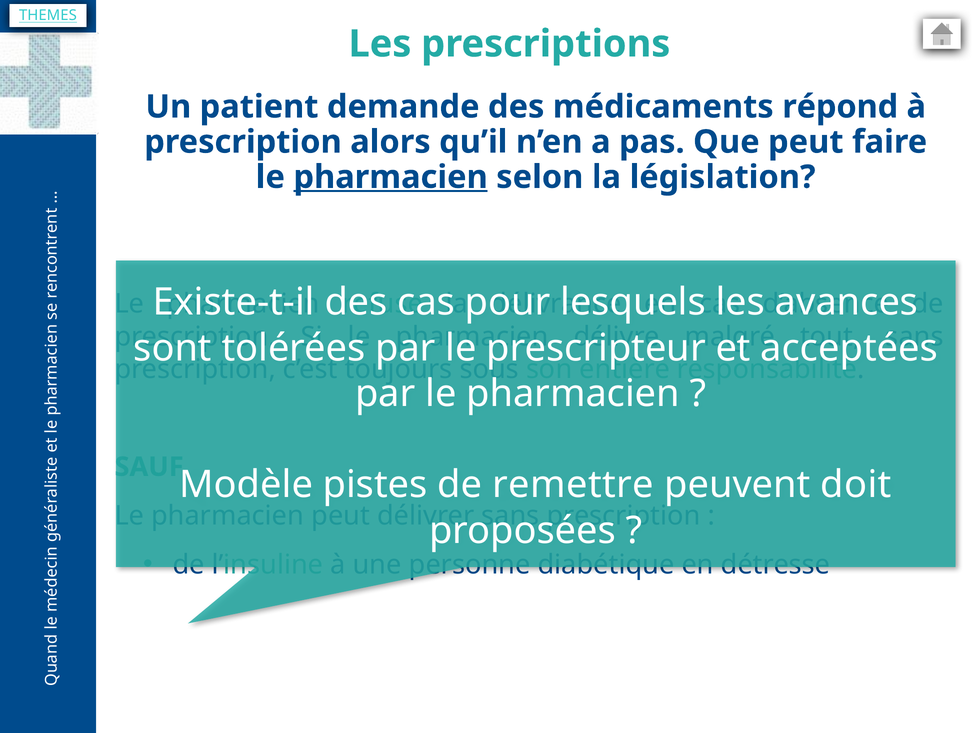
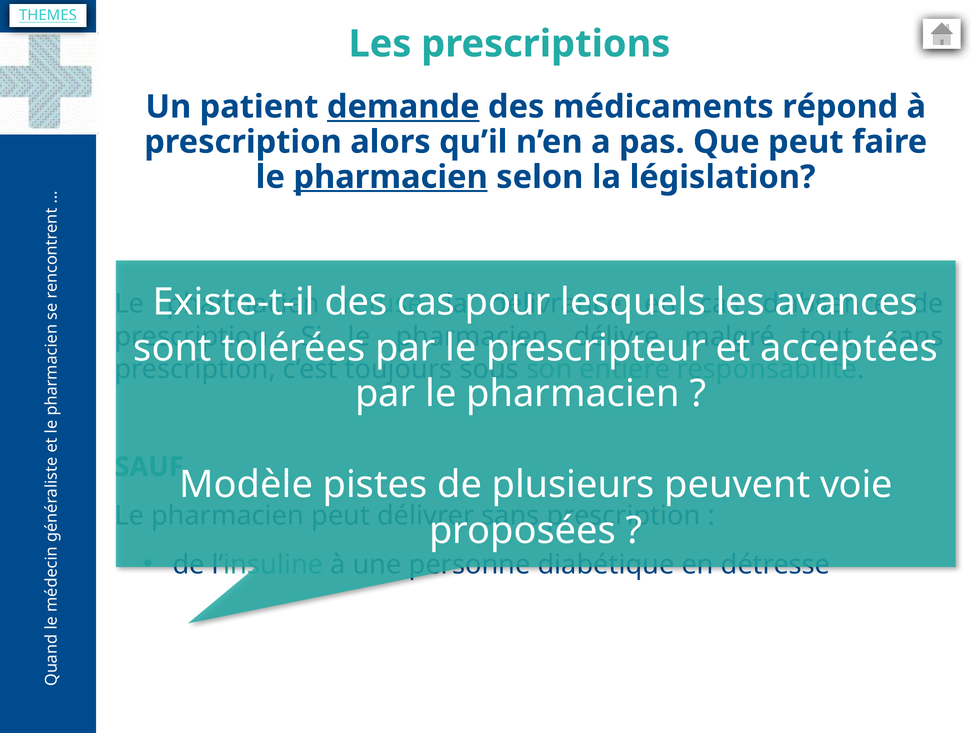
demande underline: none -> present
remettre: remettre -> plusieurs
doit: doit -> voie
